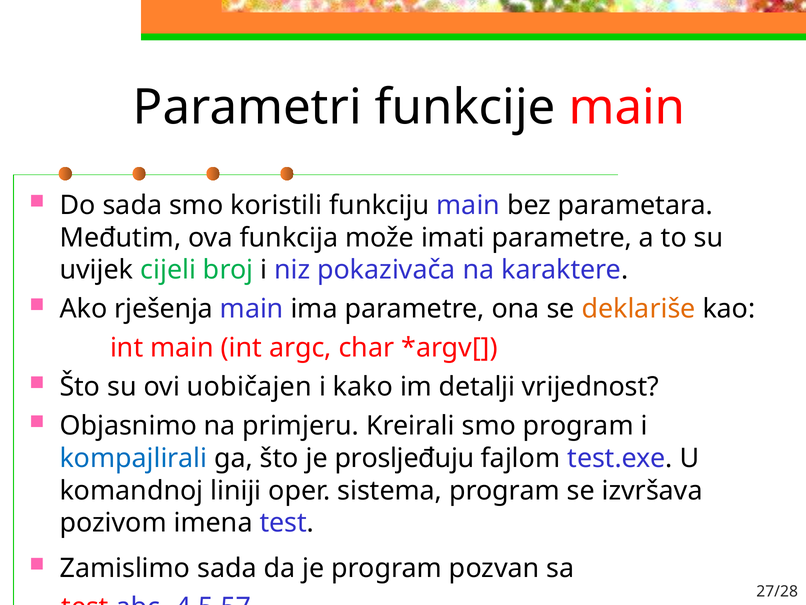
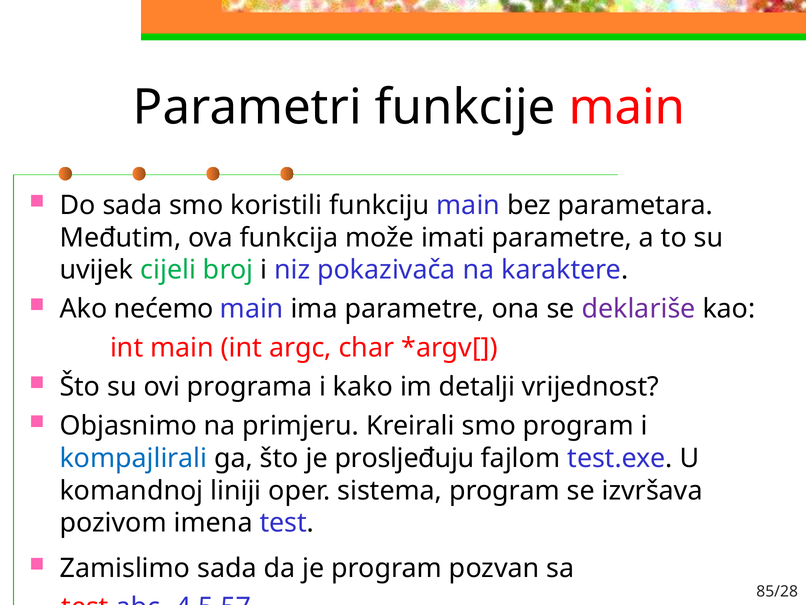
rješenja: rješenja -> nećemo
deklariše colour: orange -> purple
uobičajen: uobičajen -> programa
27/28: 27/28 -> 85/28
